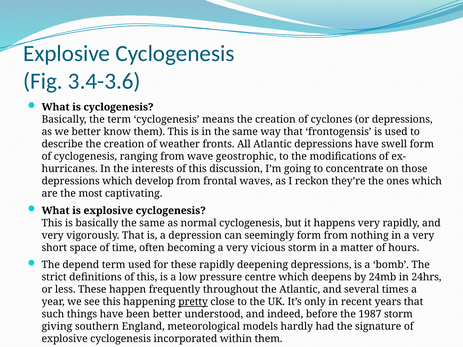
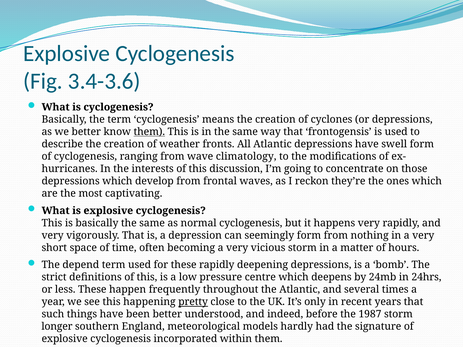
them at (149, 132) underline: none -> present
geostrophic: geostrophic -> climatology
giving: giving -> longer
